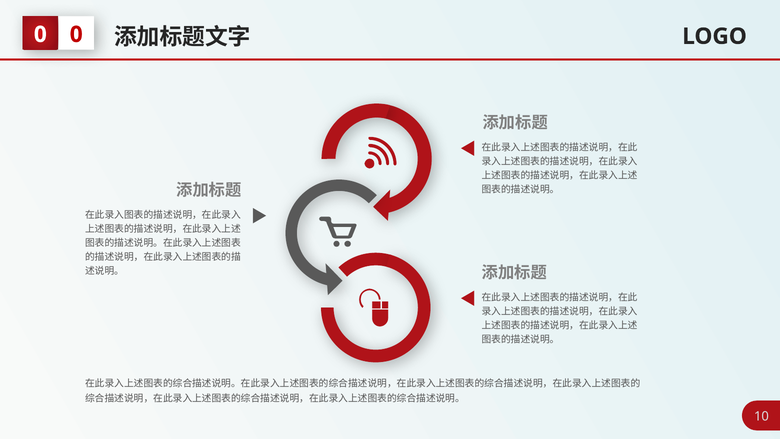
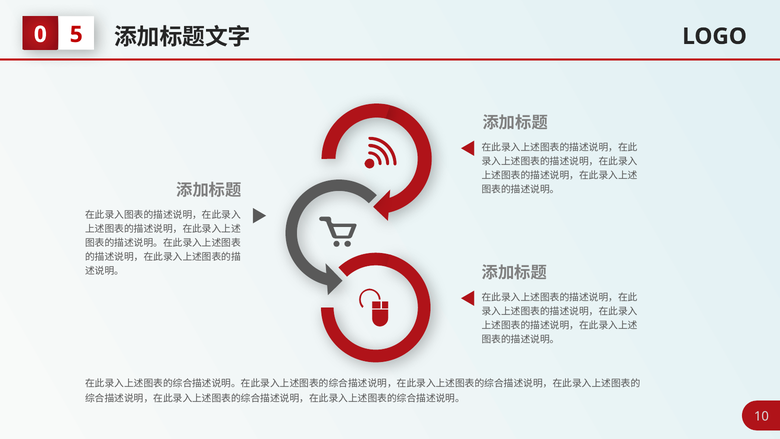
0 at (76, 35): 0 -> 5
